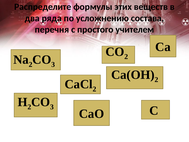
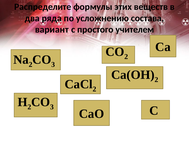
перечня: перечня -> вариант
